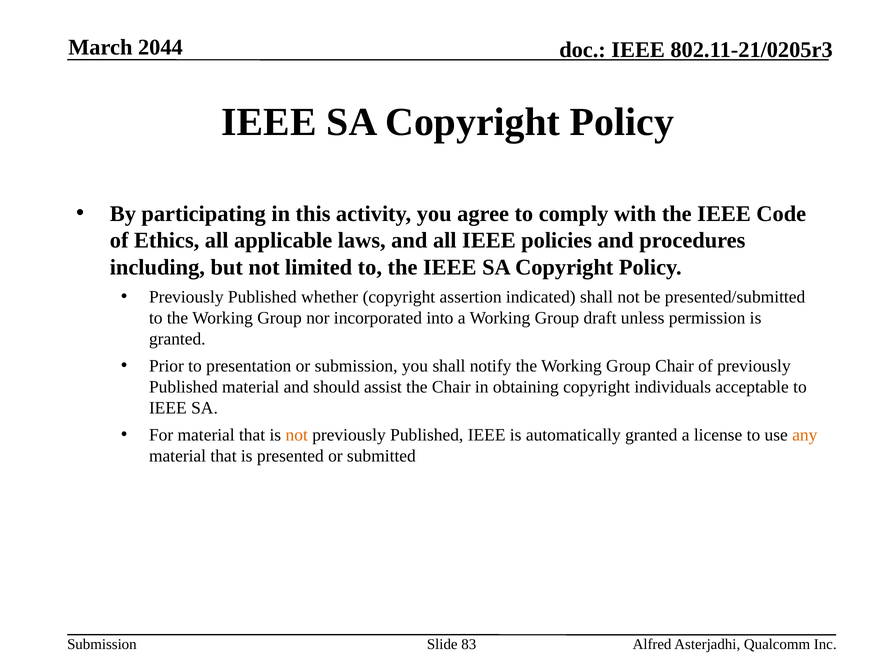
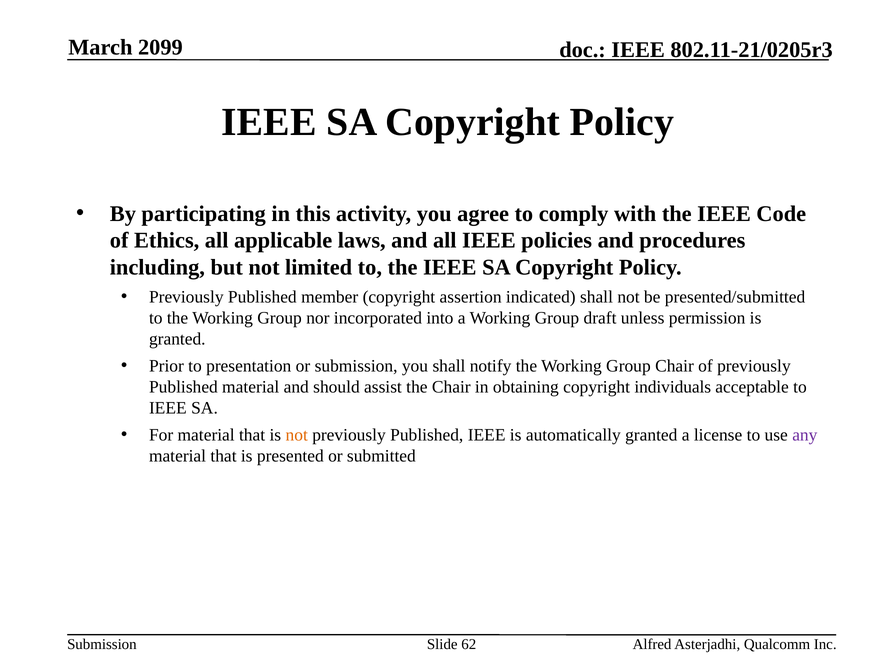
2044: 2044 -> 2099
whether: whether -> member
any colour: orange -> purple
83: 83 -> 62
